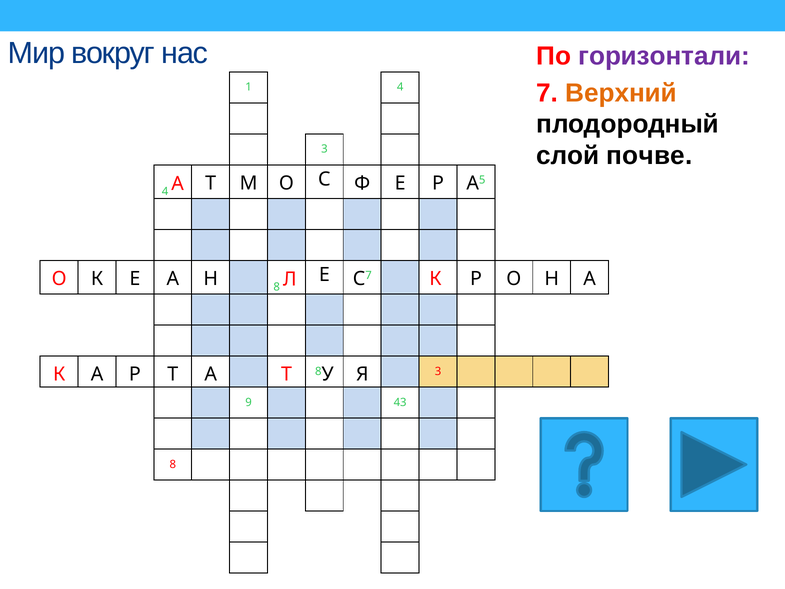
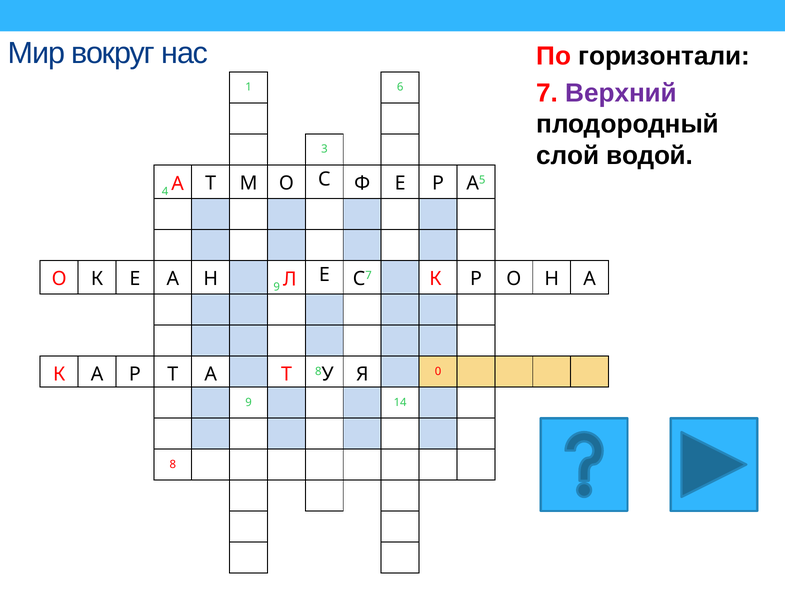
горизонтали colour: purple -> black
Верхний colour: orange -> purple
1 4: 4 -> 6
почве: почве -> водой
Н 8: 8 -> 9
Я 3: 3 -> 0
43: 43 -> 14
